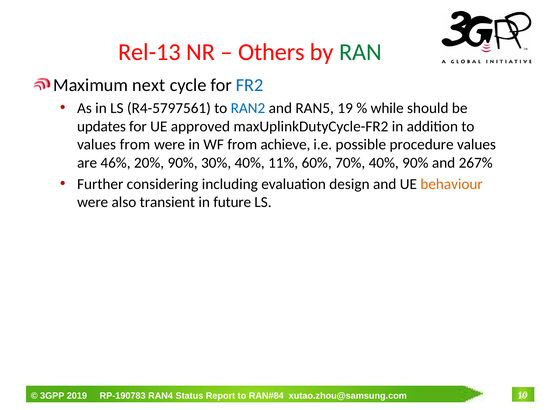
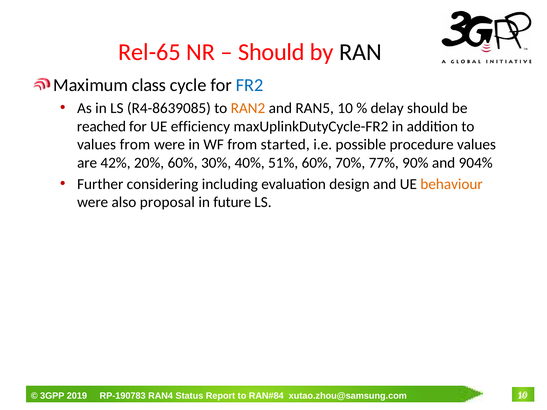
Rel-13: Rel-13 -> Rel-65
Others at (271, 52): Others -> Should
RAN colour: green -> black
next: next -> class
R4-5797561: R4-5797561 -> R4-8639085
RAN2 colour: blue -> orange
RAN5 19: 19 -> 10
while: while -> delay
updates: updates -> reached
approved: approved -> efficiency
achieve: achieve -> started
46%: 46% -> 42%
20% 90%: 90% -> 60%
11%: 11% -> 51%
70% 40%: 40% -> 77%
267%: 267% -> 904%
transient: transient -> proposal
